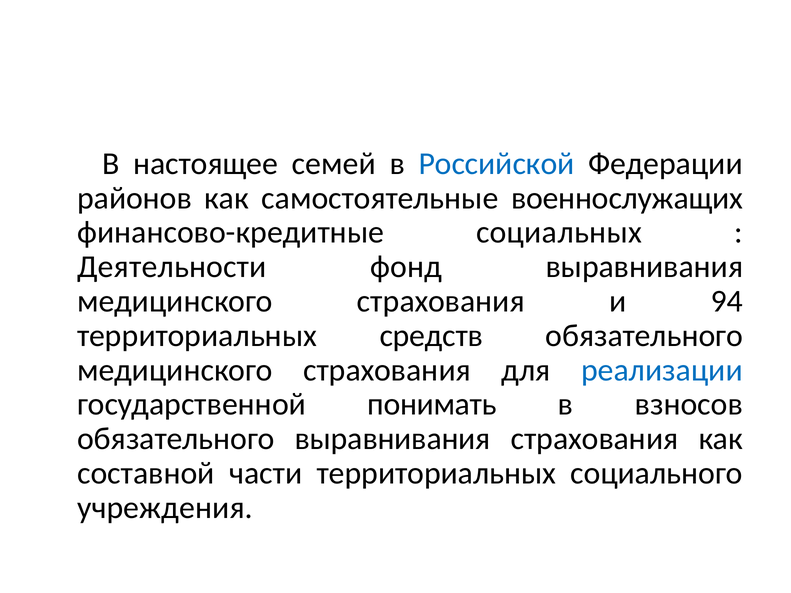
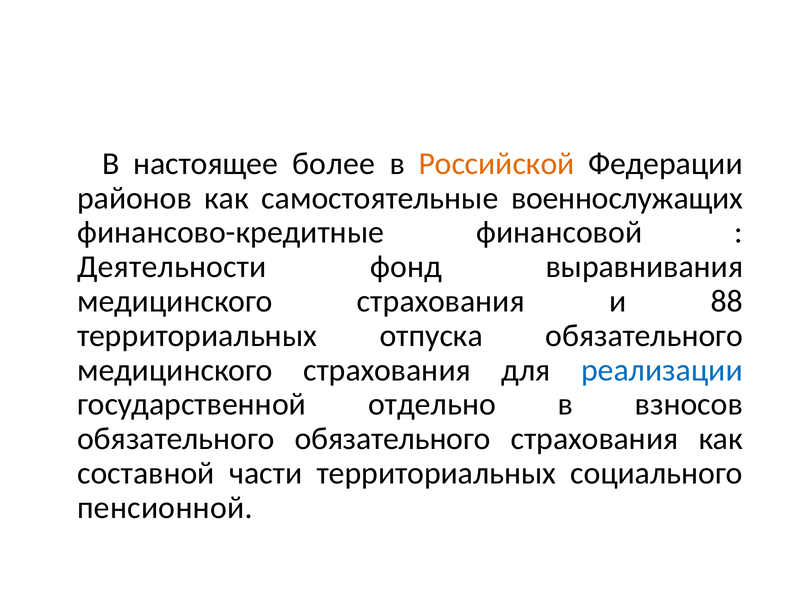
семей: семей -> более
Российской colour: blue -> orange
социальных: социальных -> финансовой
94: 94 -> 88
средств: средств -> отпуска
понимать: понимать -> отдельно
обязательного выравнивания: выравнивания -> обязательного
учреждения: учреждения -> пенсионной
